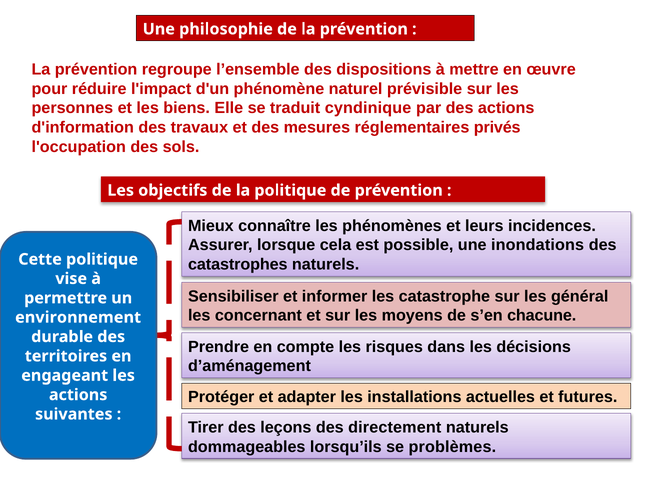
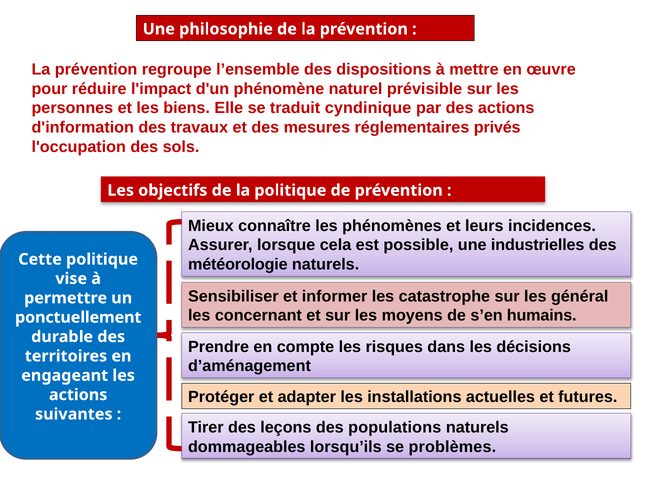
inondations: inondations -> industrielles
catastrophes: catastrophes -> météorologie
chacune: chacune -> humains
environnement: environnement -> ponctuellement
directement: directement -> populations
